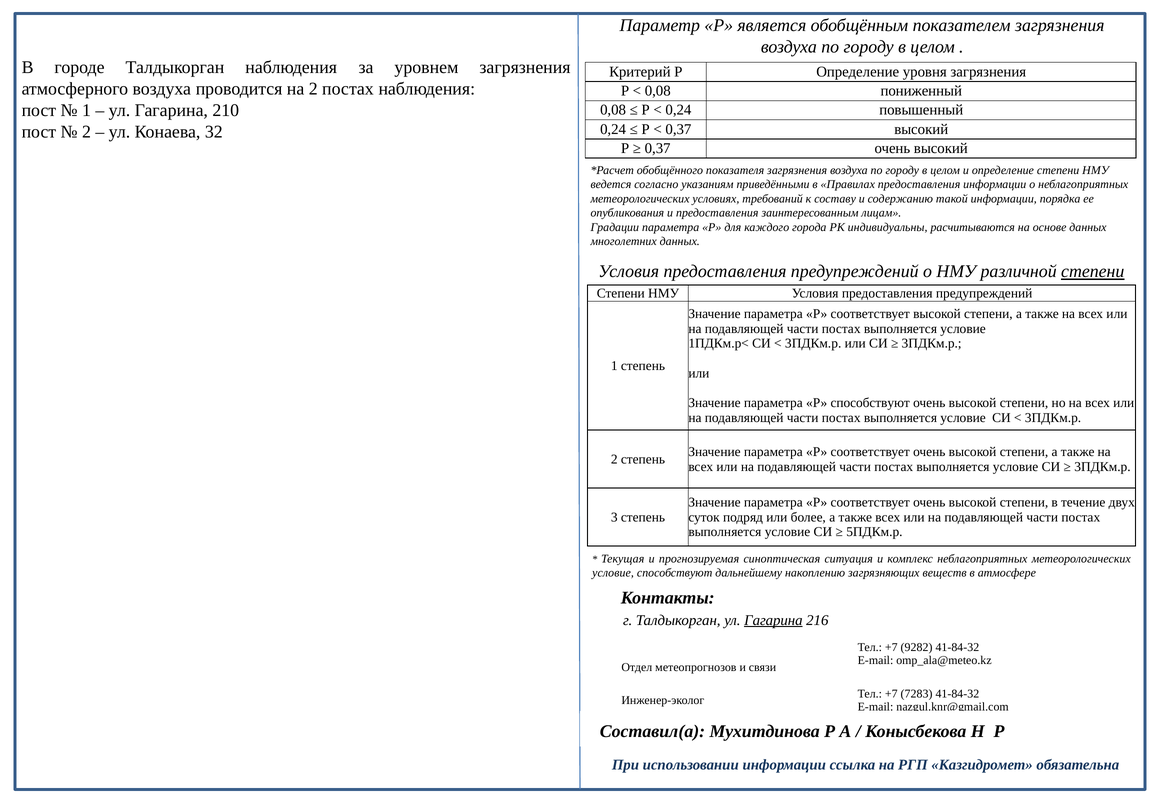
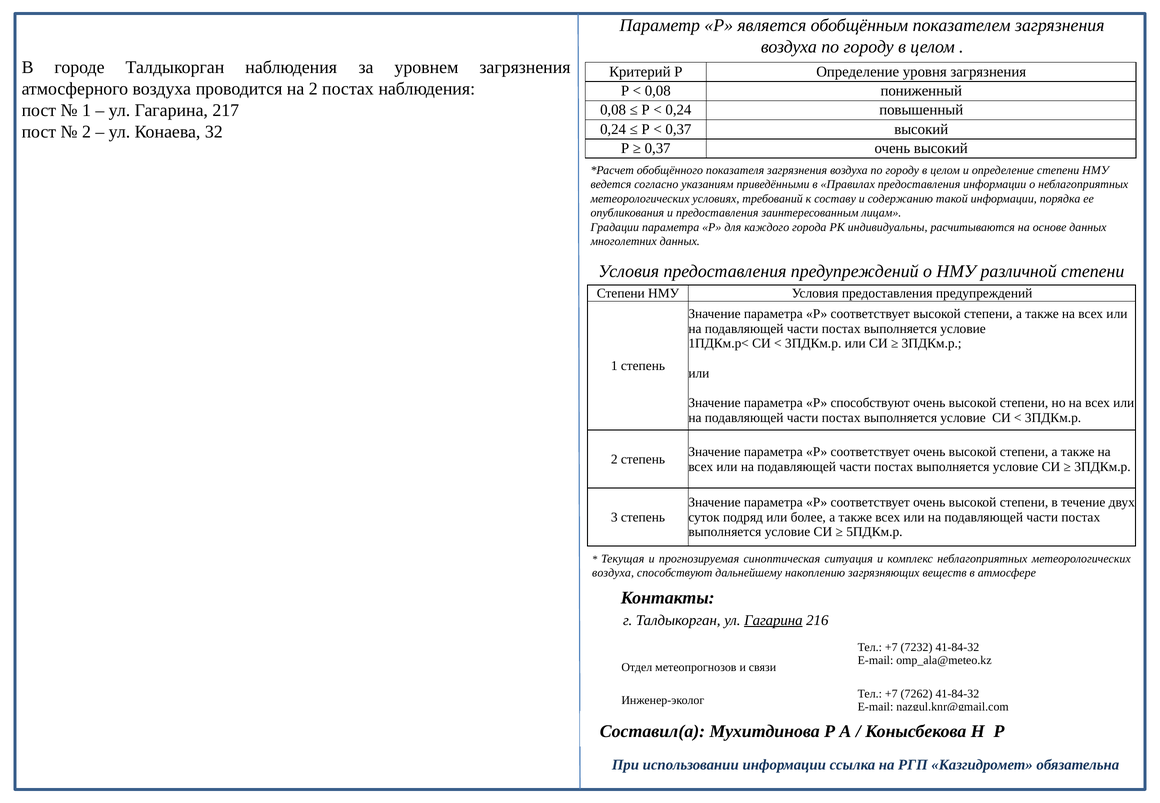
210: 210 -> 217
степени at (1093, 272) underline: present -> none
условие at (613, 573): условие -> воздуха
9282: 9282 -> 7232
7283: 7283 -> 7262
